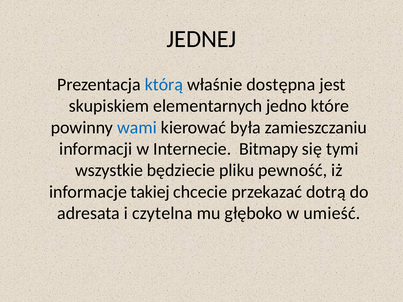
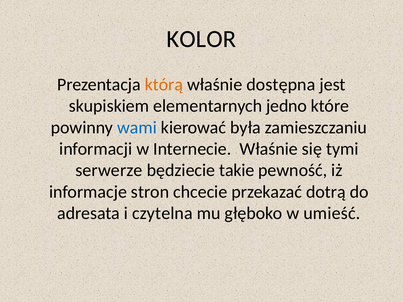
JEDNEJ: JEDNEJ -> KOLOR
którą colour: blue -> orange
Internecie Bitmapy: Bitmapy -> Właśnie
wszystkie: wszystkie -> serwerze
pliku: pliku -> takie
takiej: takiej -> stron
